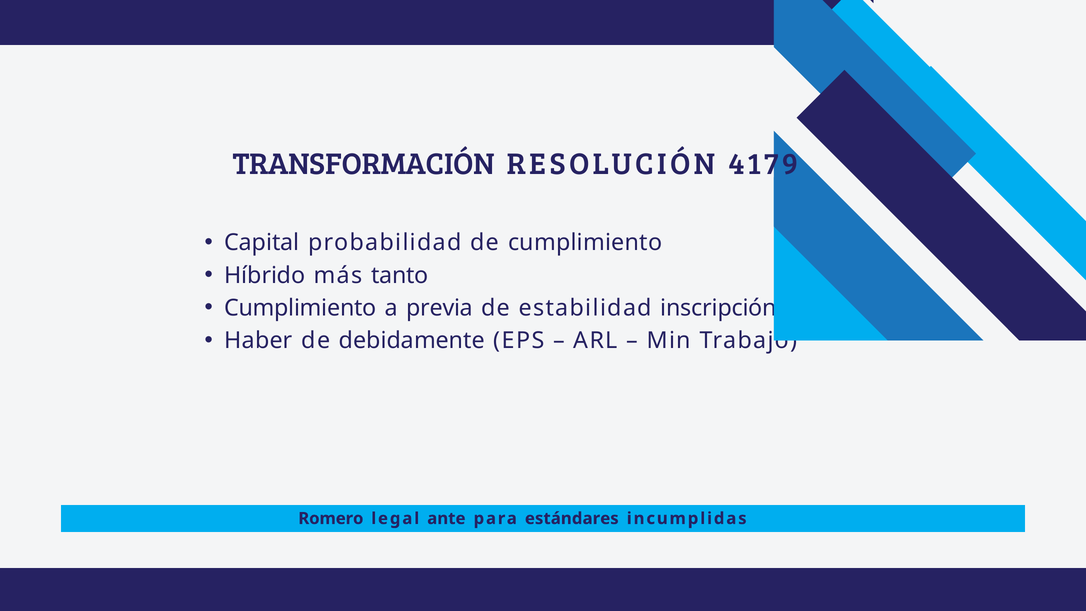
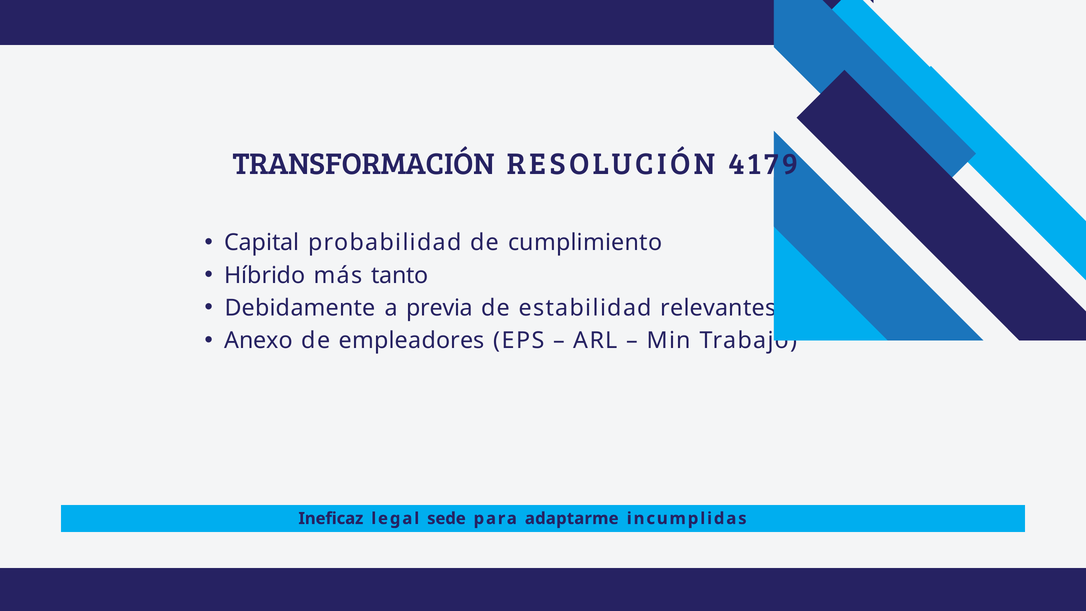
Cumplimiento at (300, 308): Cumplimiento -> Debidamente
inscripción: inscripción -> relevantes
Haber: Haber -> Anexo
debidamente: debidamente -> empleadores
Romero: Romero -> Ineficaz
ante: ante -> sede
estándares: estándares -> adaptarme
